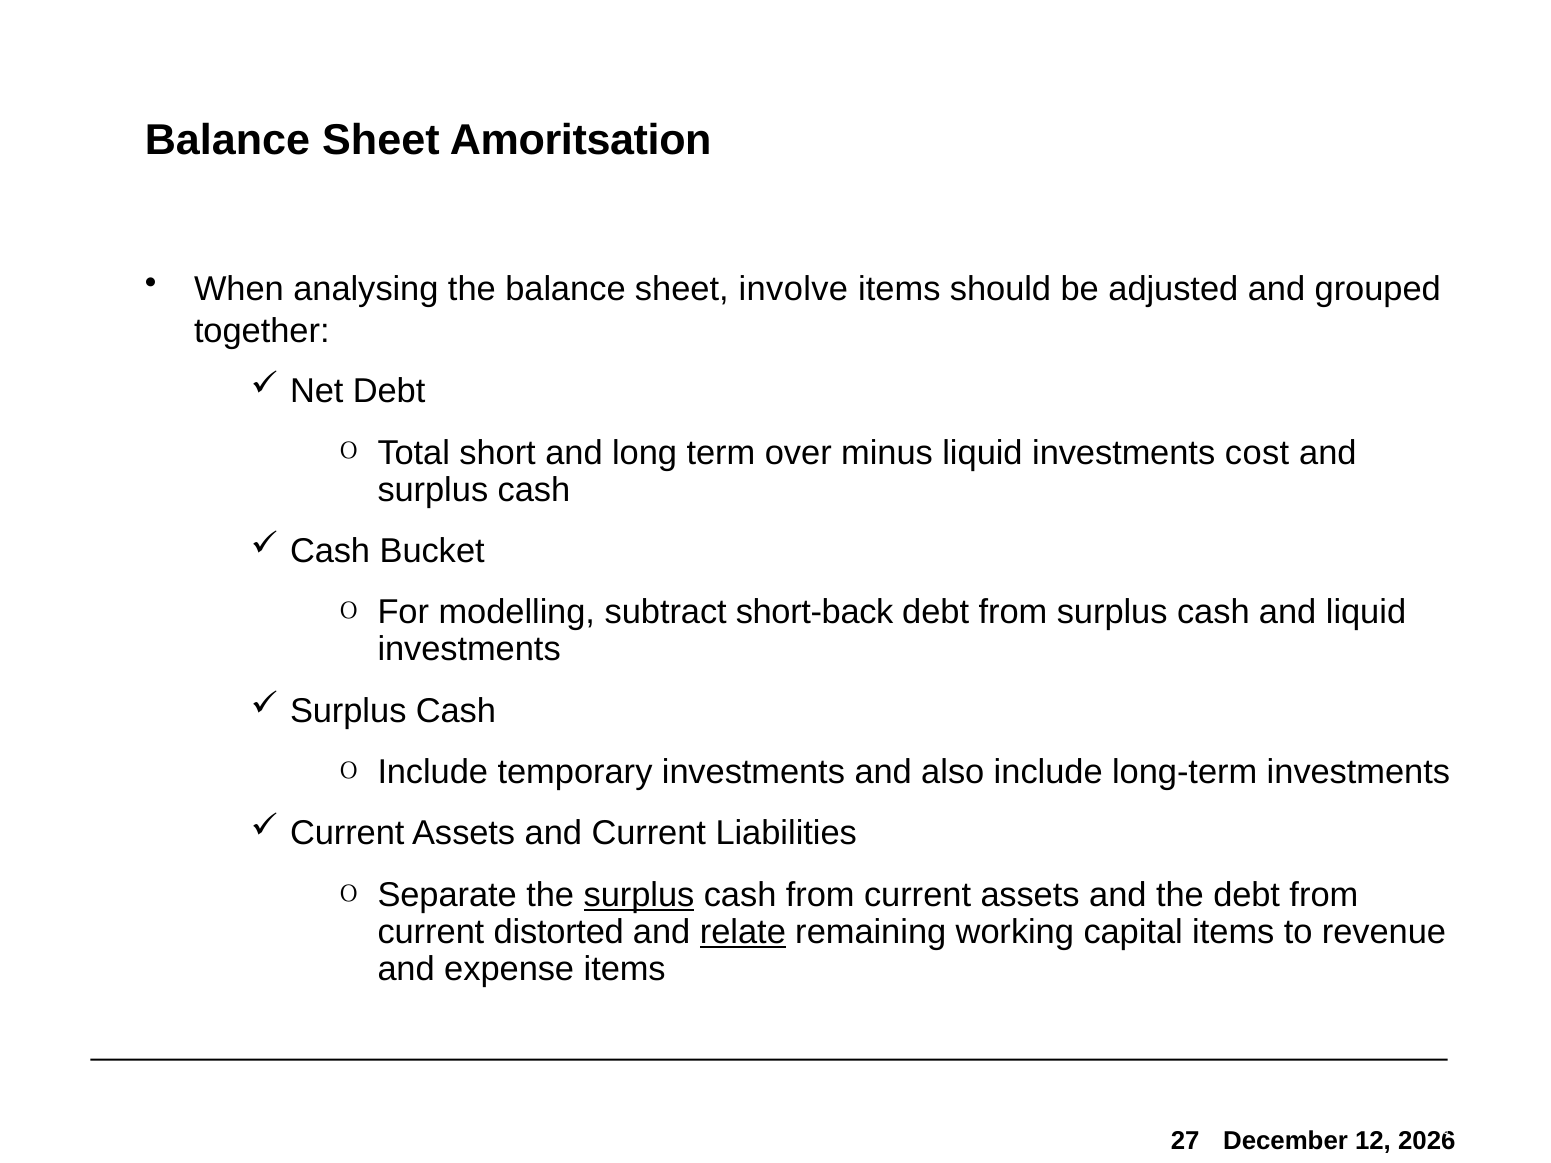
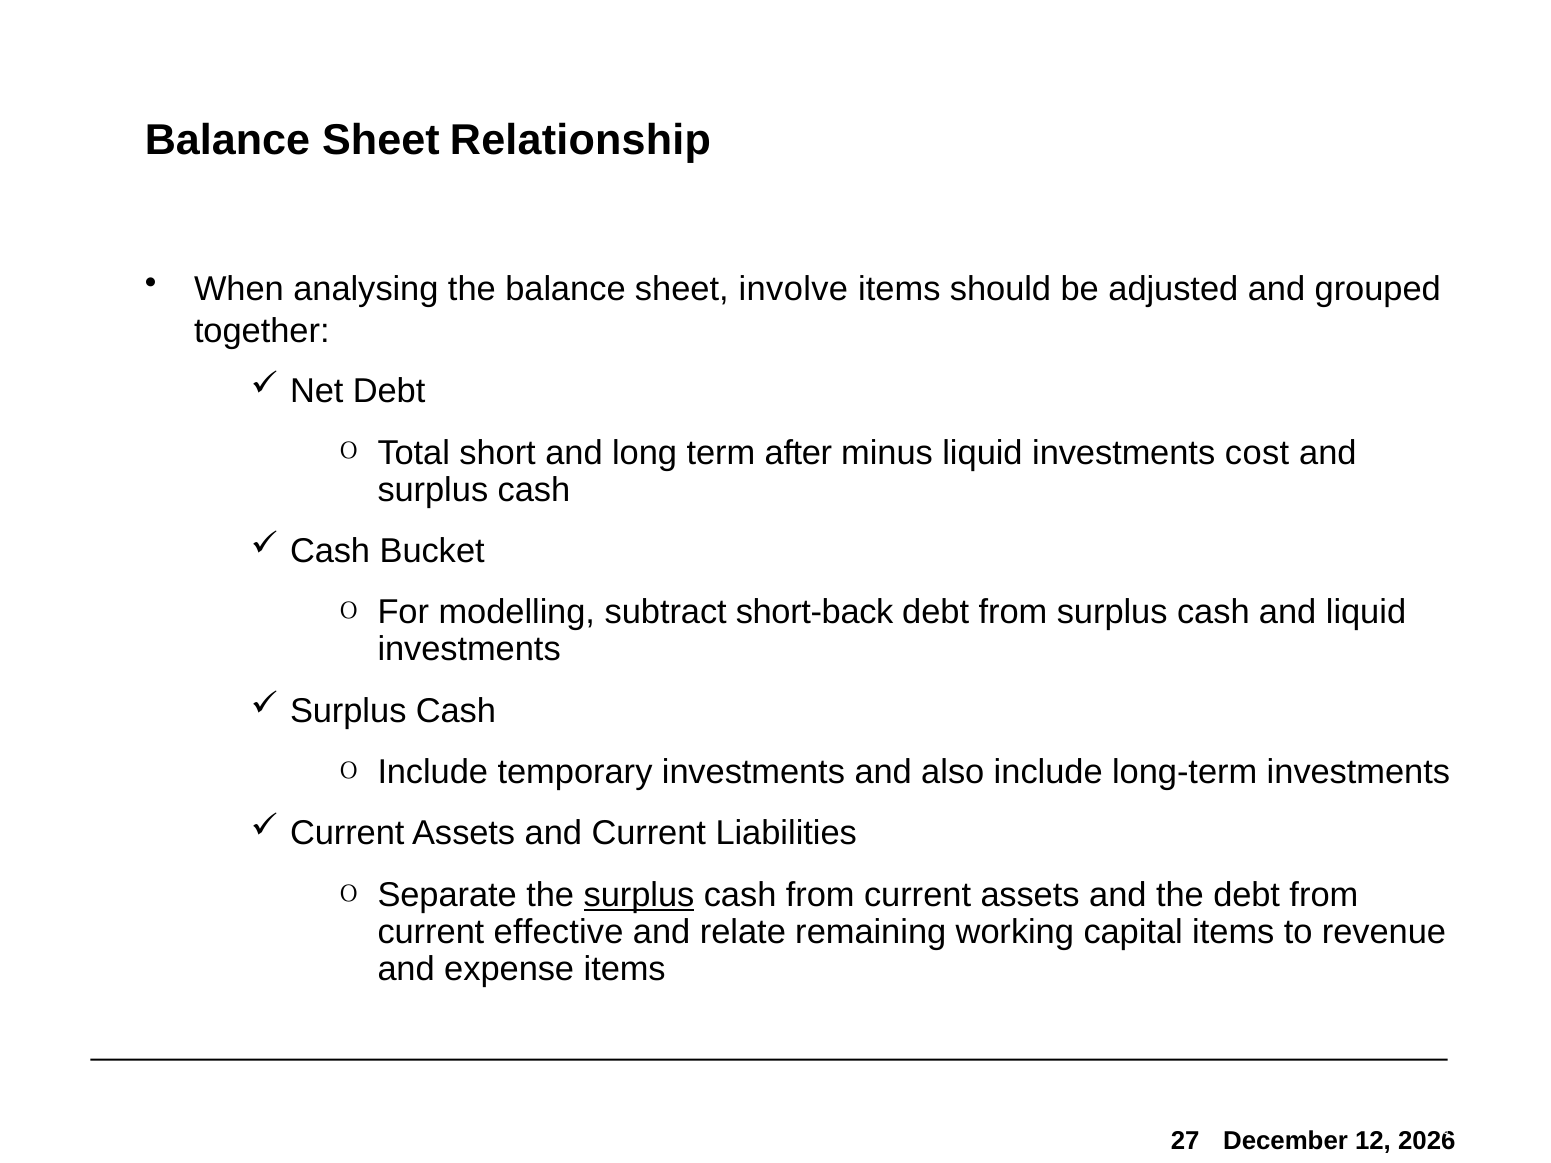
Amoritsation: Amoritsation -> Relationship
over: over -> after
distorted: distorted -> effective
relate underline: present -> none
